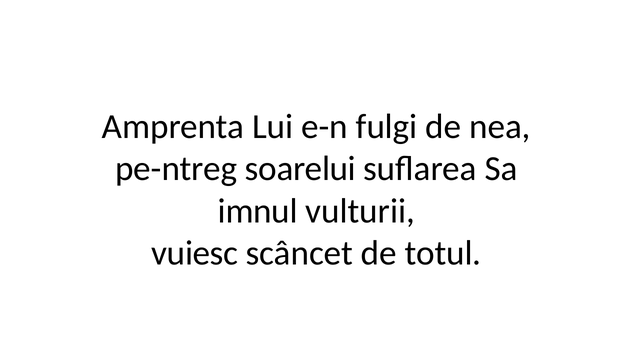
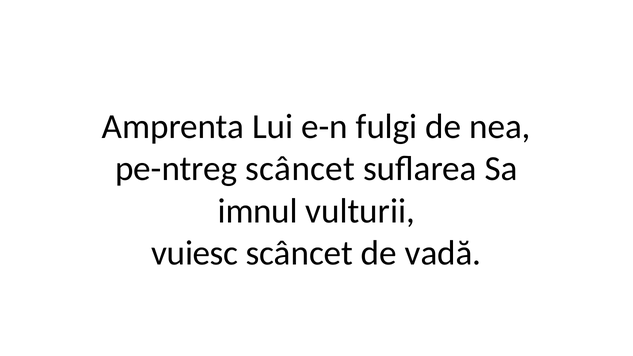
pe-ntreg soarelui: soarelui -> scâncet
totul: totul -> vadă
